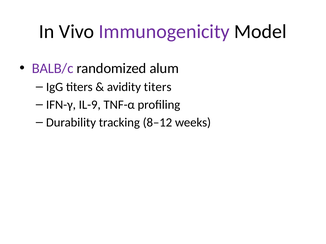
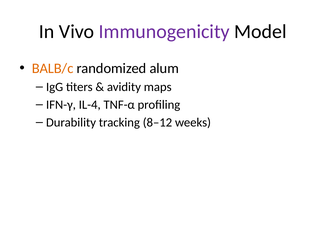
BALB/c colour: purple -> orange
avidity titers: titers -> maps
IL-9: IL-9 -> IL-4
